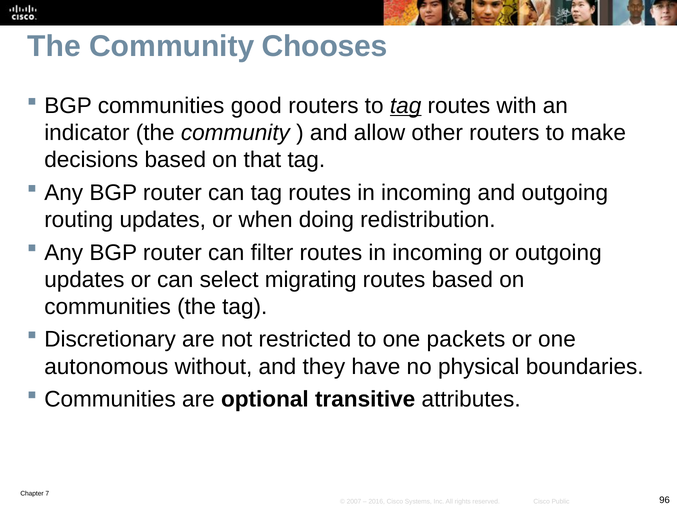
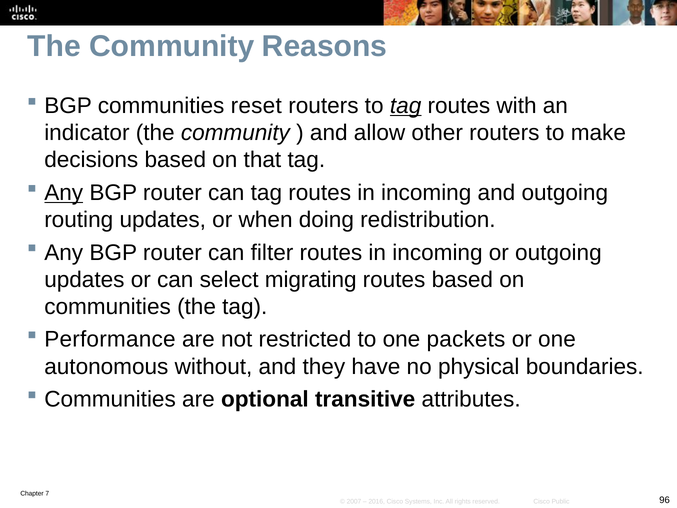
Chooses: Chooses -> Reasons
good: good -> reset
Any at (64, 193) underline: none -> present
Discretionary: Discretionary -> Performance
